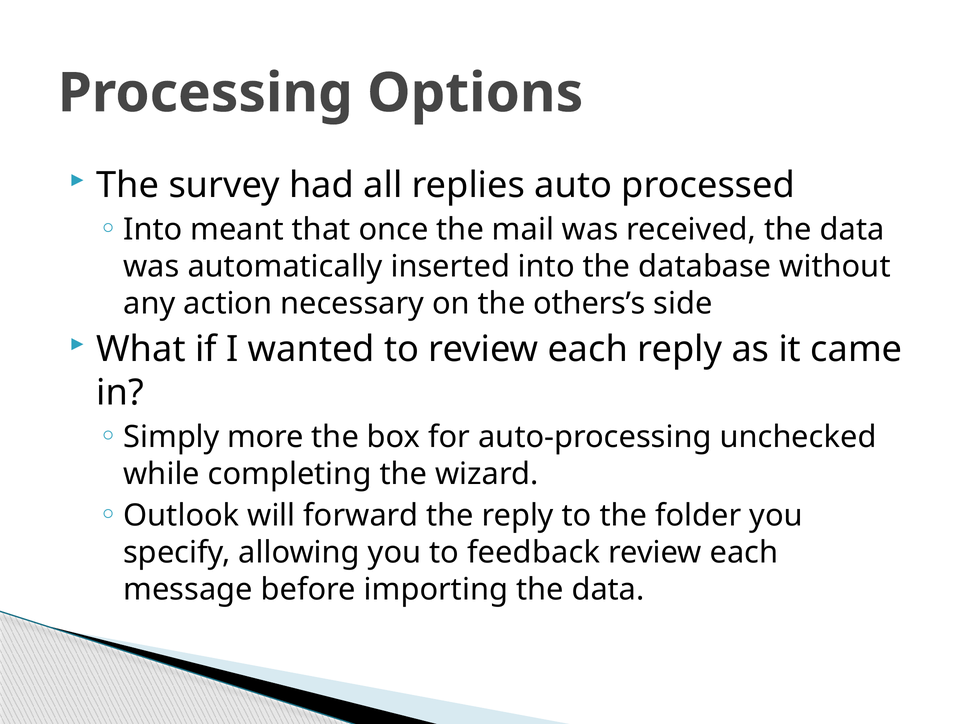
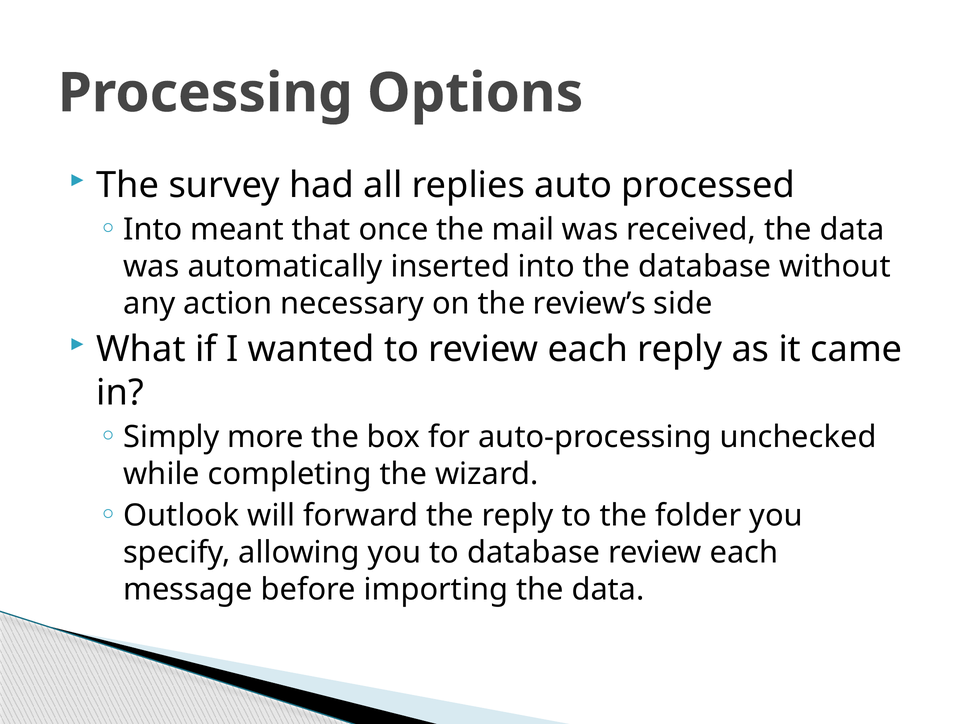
others’s: others’s -> review’s
to feedback: feedback -> database
